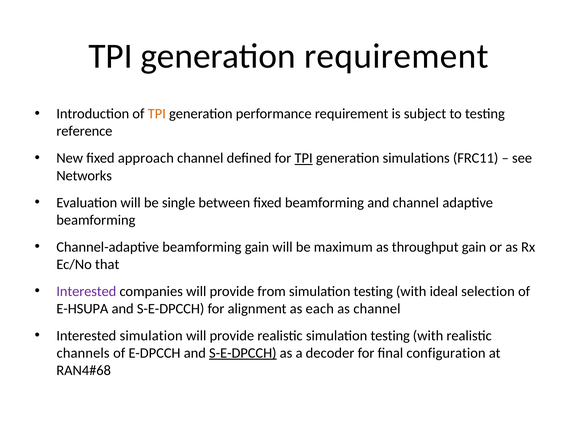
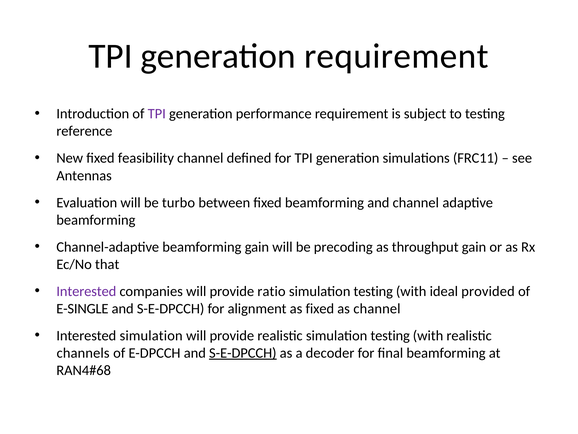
TPI at (157, 114) colour: orange -> purple
approach: approach -> feasibility
TPI at (304, 158) underline: present -> none
Networks: Networks -> Antennas
single: single -> turbo
maximum: maximum -> precoding
from: from -> ratio
selection: selection -> provided
E-HSUPA: E-HSUPA -> E-SINGLE
as each: each -> fixed
final configuration: configuration -> beamforming
